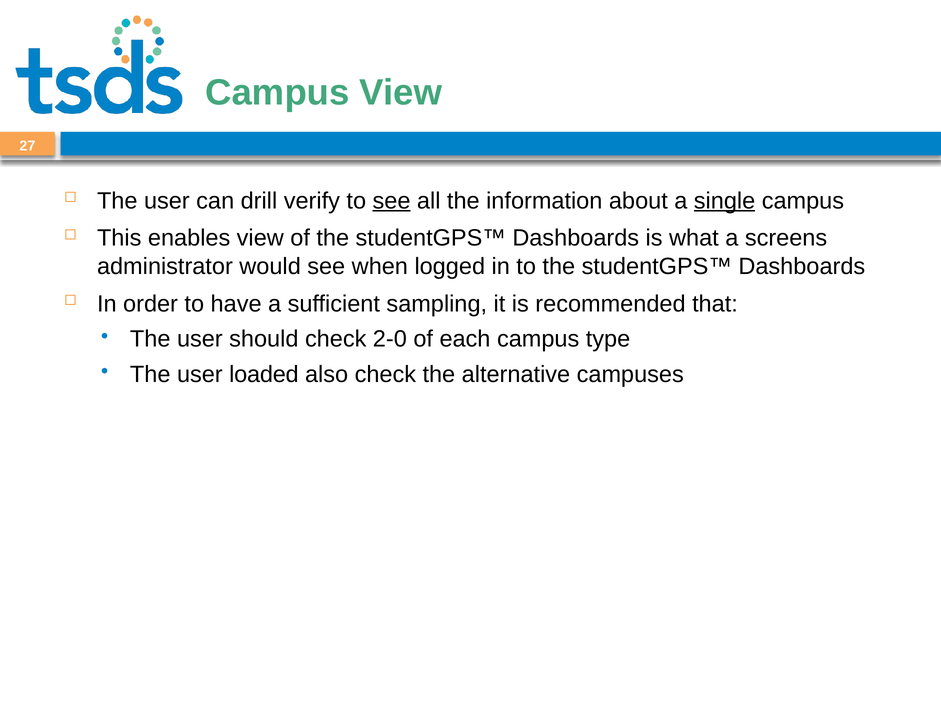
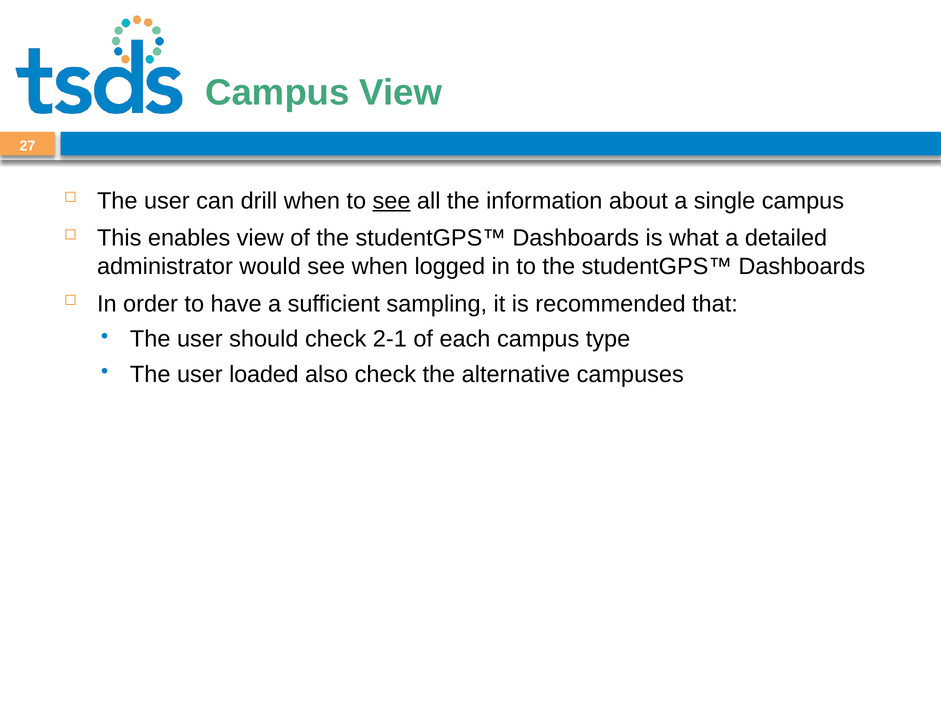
drill verify: verify -> when
single underline: present -> none
screens: screens -> detailed
2-0: 2-0 -> 2-1
